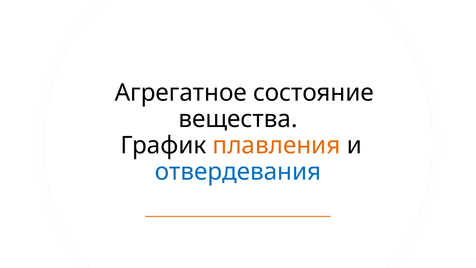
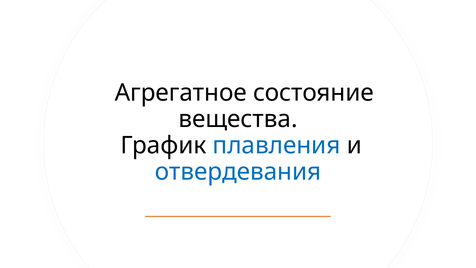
плавления colour: orange -> blue
